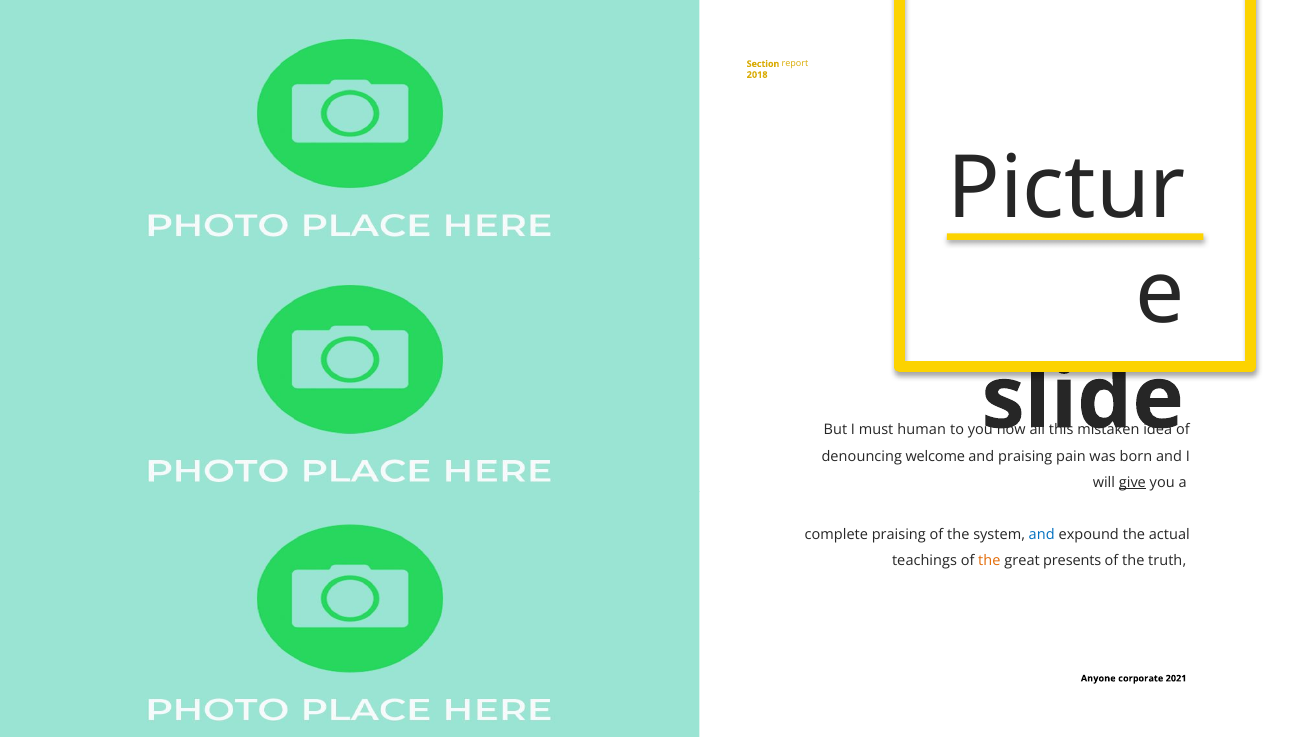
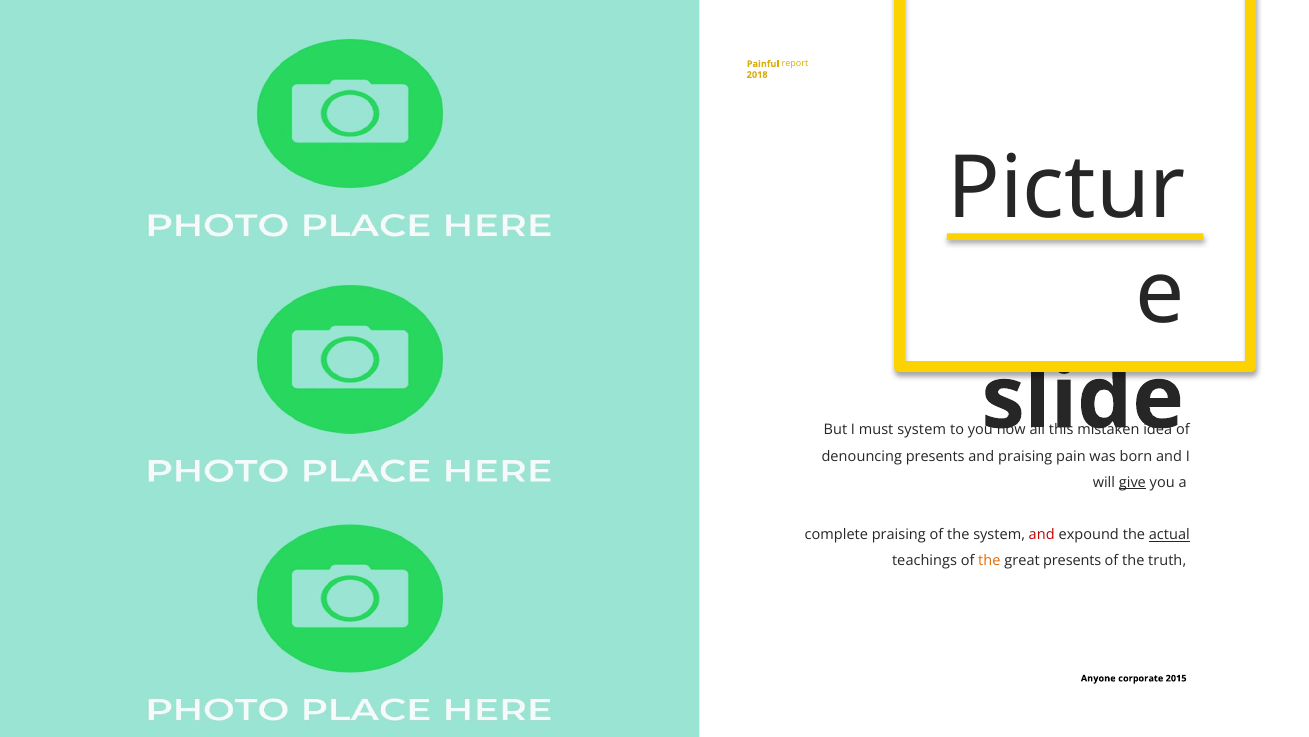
Section: Section -> Painful
must human: human -> system
denouncing welcome: welcome -> presents
and at (1042, 534) colour: blue -> red
actual underline: none -> present
2021: 2021 -> 2015
